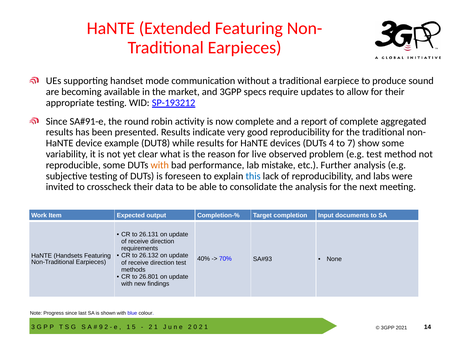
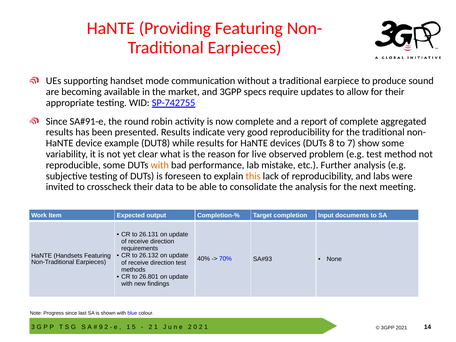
Extended: Extended -> Providing
SP-193212: SP-193212 -> SP-742755
4: 4 -> 8
this colour: blue -> orange
